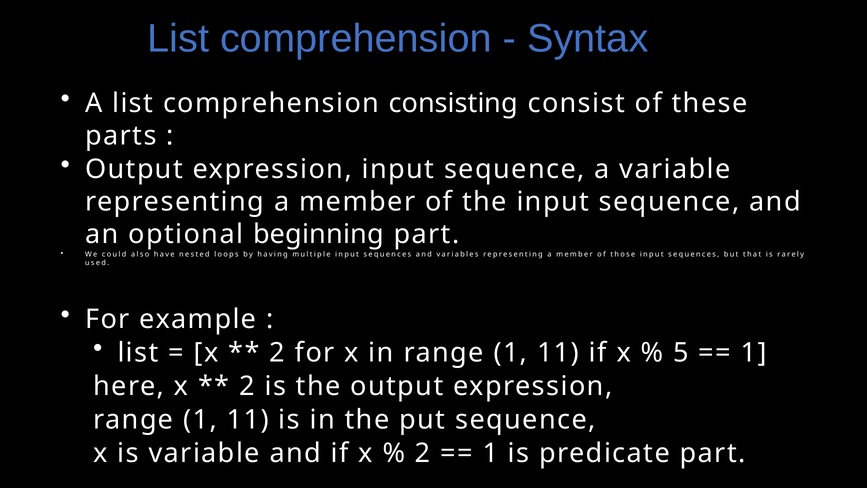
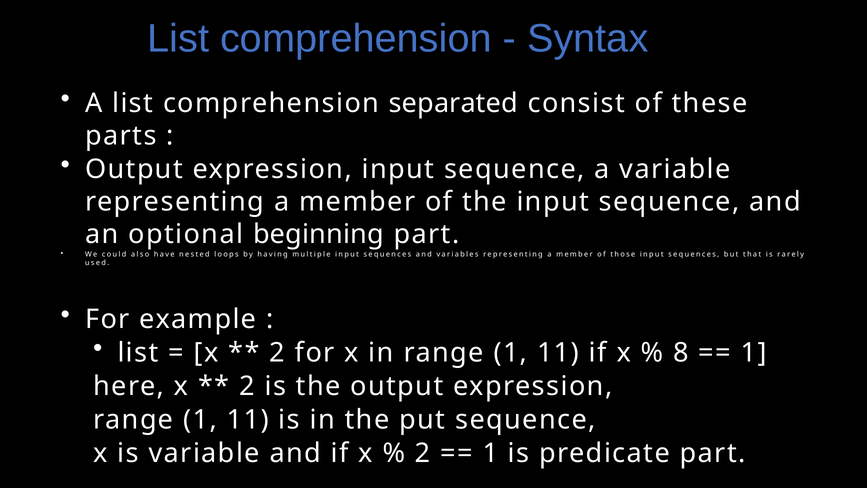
consisting: consisting -> separated
5: 5 -> 8
